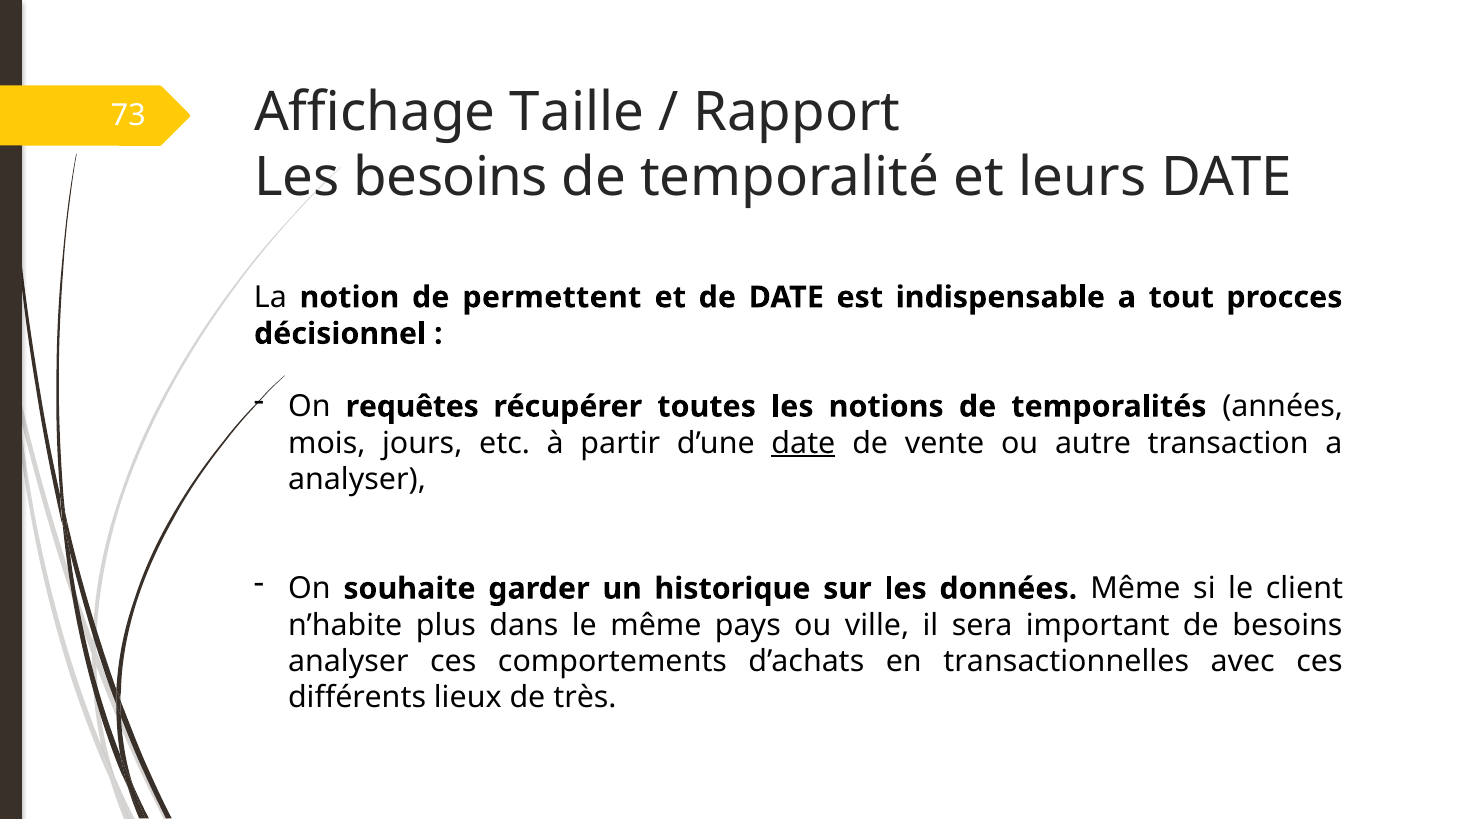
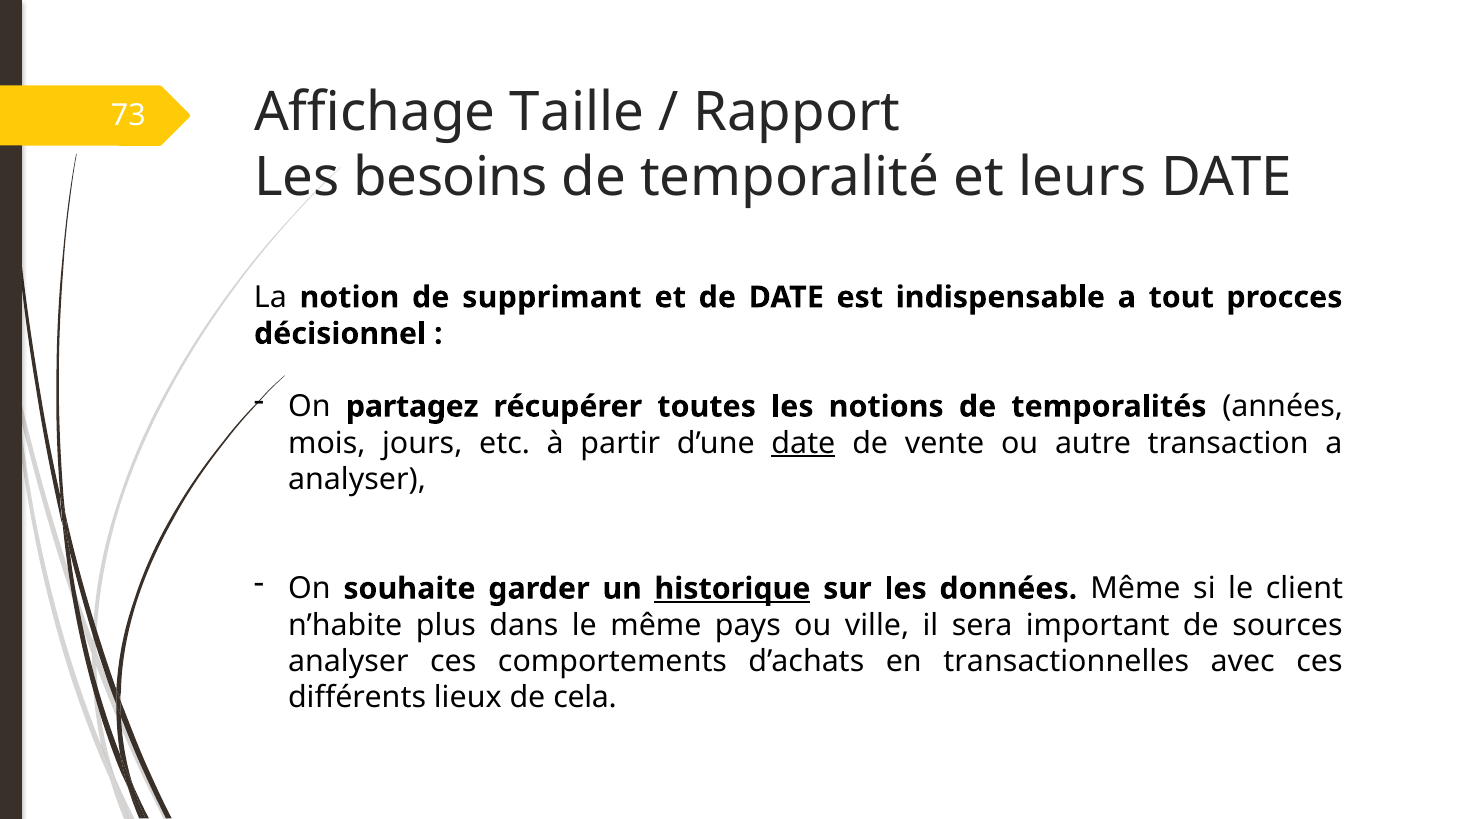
permettent: permettent -> supprimant
requêtes: requêtes -> partagez
historique underline: none -> present
de besoins: besoins -> sources
très: très -> cela
